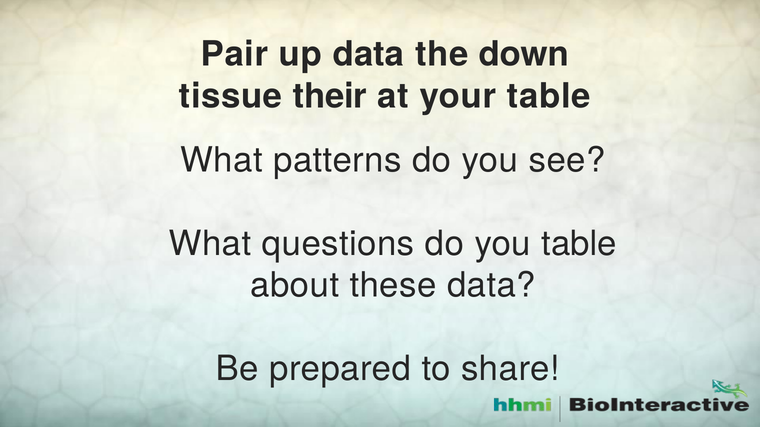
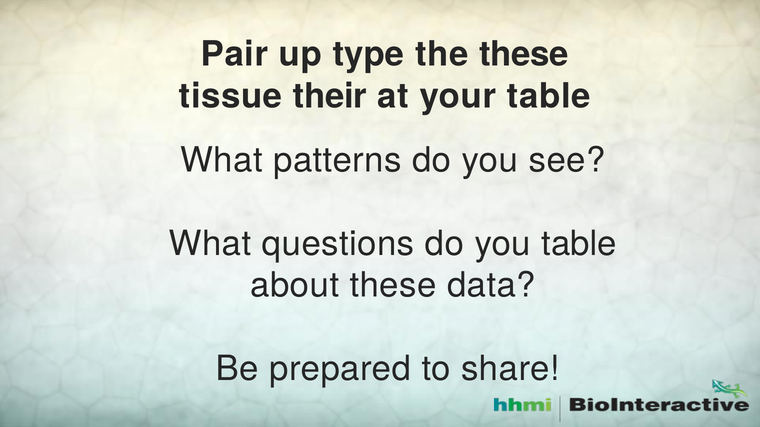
up data: data -> type
the down: down -> these
